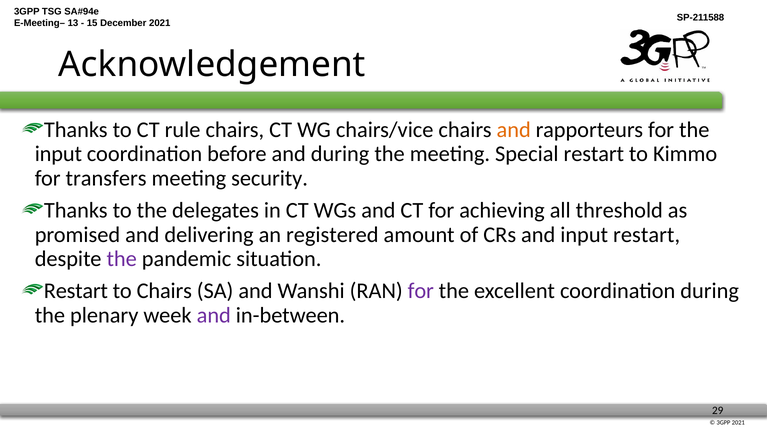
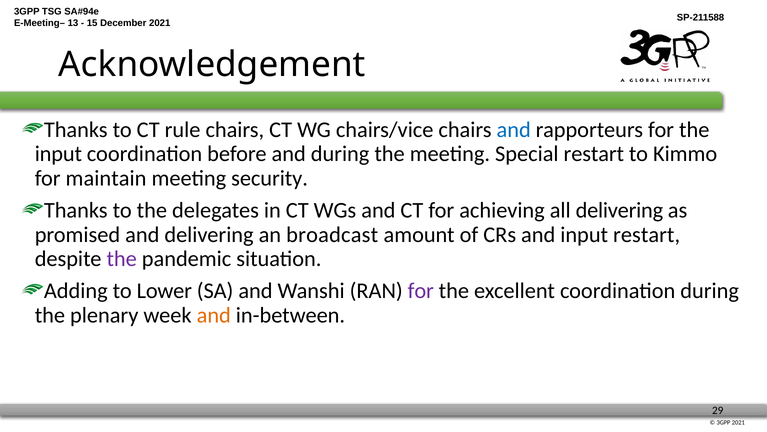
and at (514, 130) colour: orange -> blue
transfers: transfers -> maintain
all threshold: threshold -> delivering
registered: registered -> broadcast
Restart at (76, 291): Restart -> Adding
to Chairs: Chairs -> Lower
and at (214, 315) colour: purple -> orange
